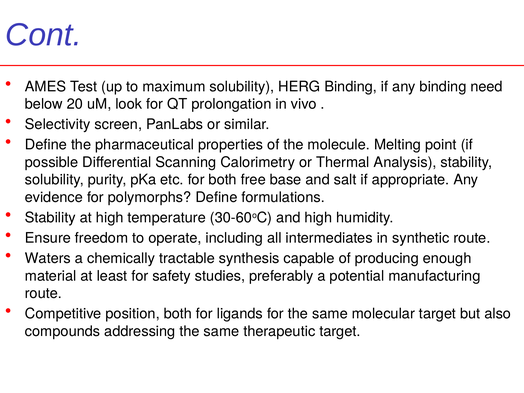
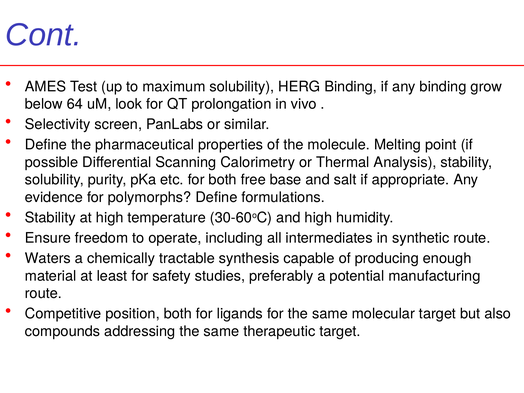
need: need -> grow
20: 20 -> 64
